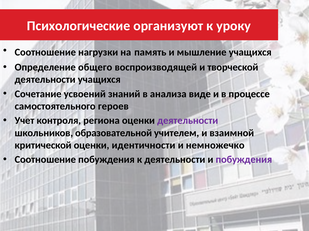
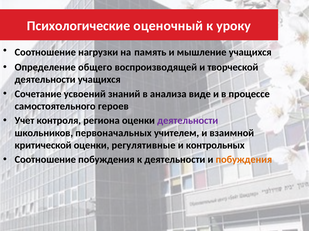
организуют: организуют -> оценочный
образовательной: образовательной -> первоначальных
идентичности: идентичности -> регулятивные
немножечко: немножечко -> контрольных
побуждения at (244, 160) colour: purple -> orange
